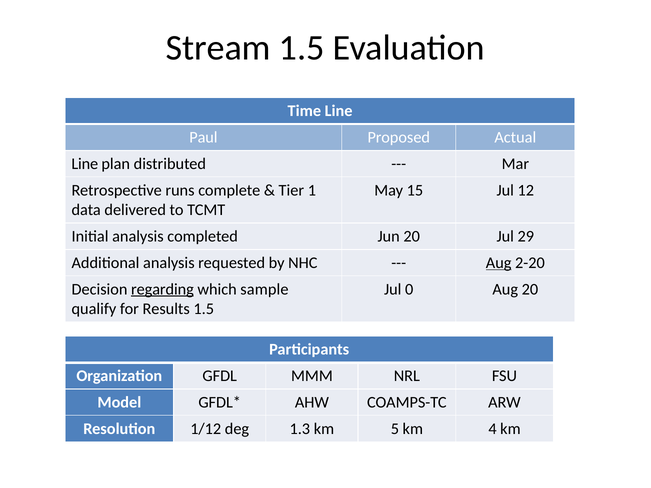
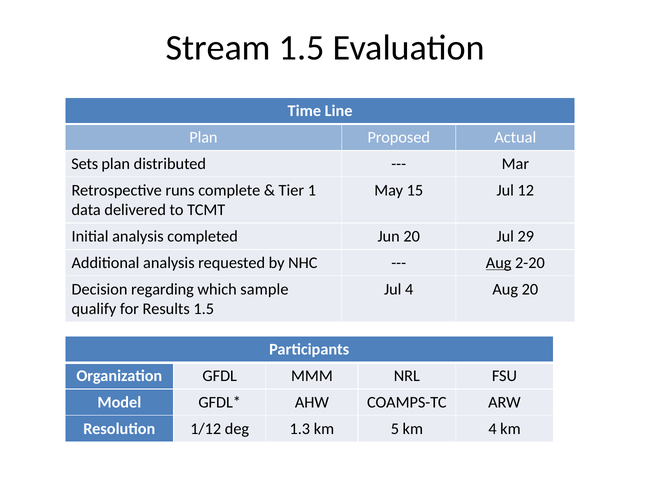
Paul at (203, 137): Paul -> Plan
Line at (85, 164): Line -> Sets
regarding underline: present -> none
Jul 0: 0 -> 4
